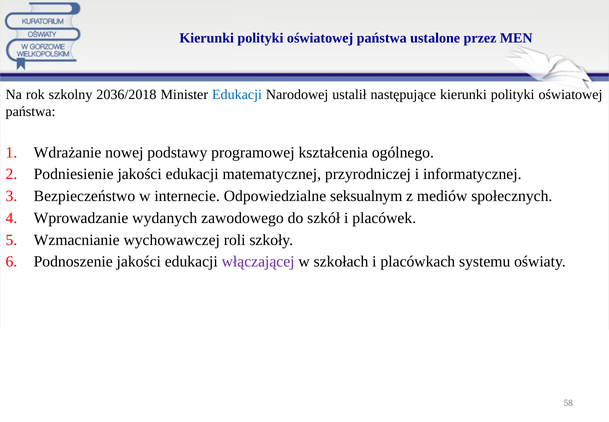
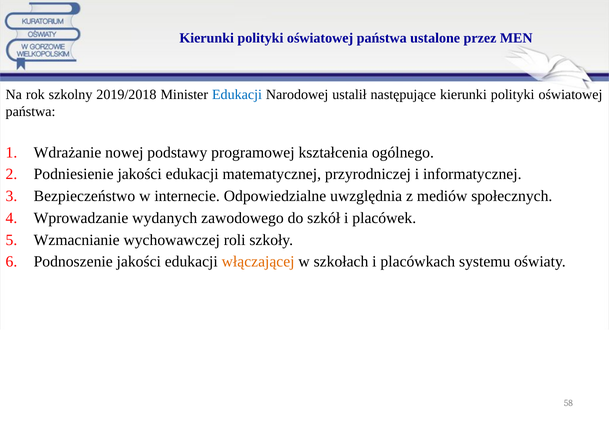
2036/2018: 2036/2018 -> 2019/2018
seksualnym: seksualnym -> uwzględnia
włączającej colour: purple -> orange
